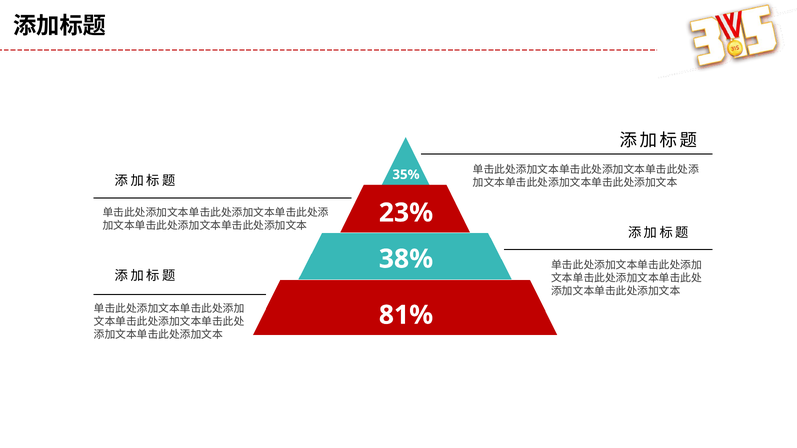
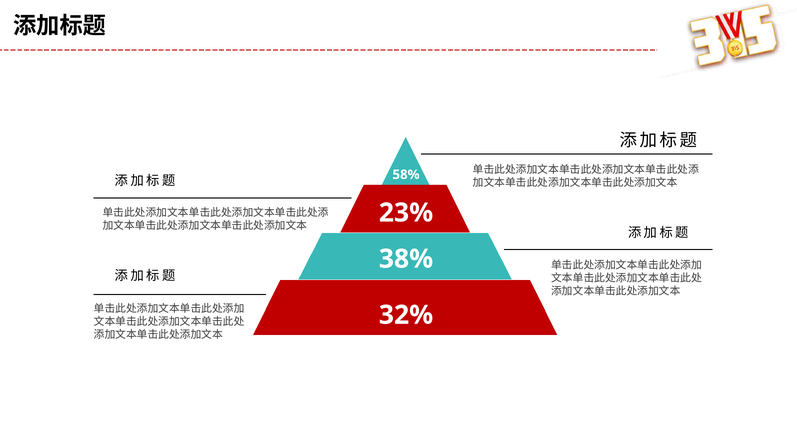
35%: 35% -> 58%
81%: 81% -> 32%
